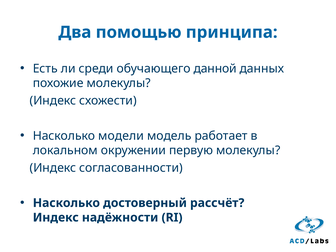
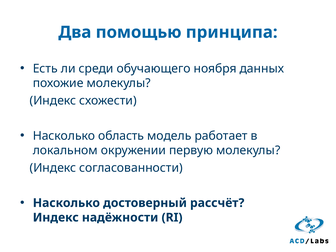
данной: данной -> ноября
модели: модели -> область
